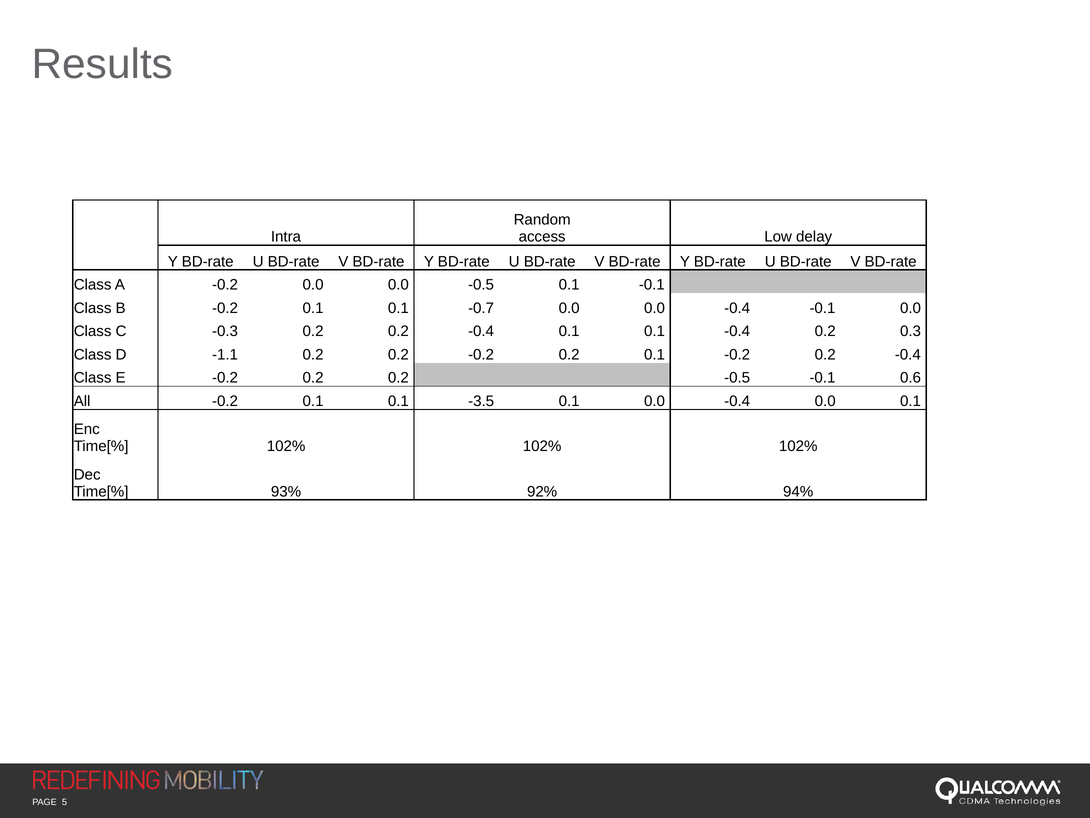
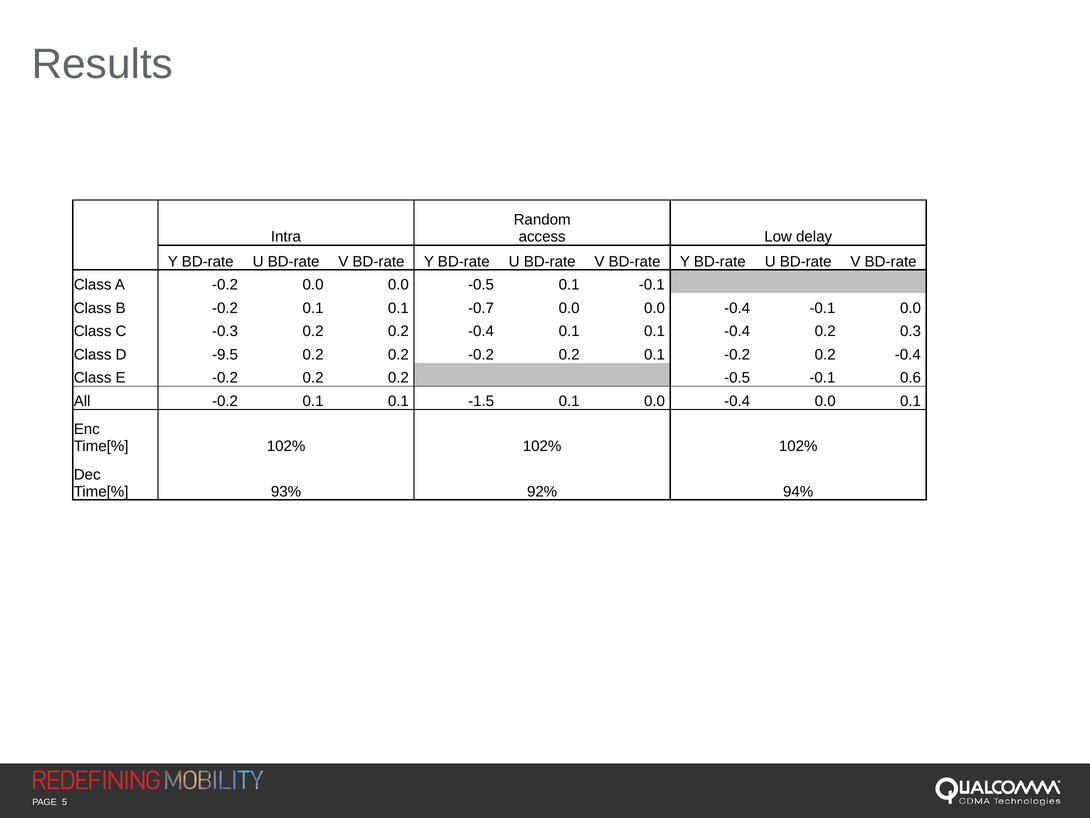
-1.1: -1.1 -> -9.5
-3.5: -3.5 -> -1.5
